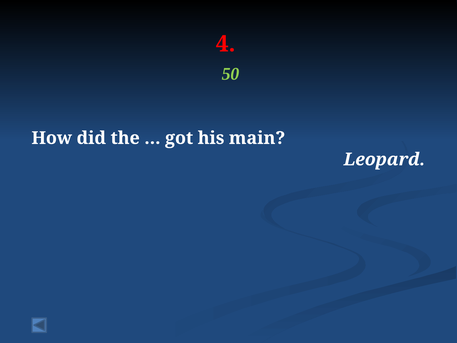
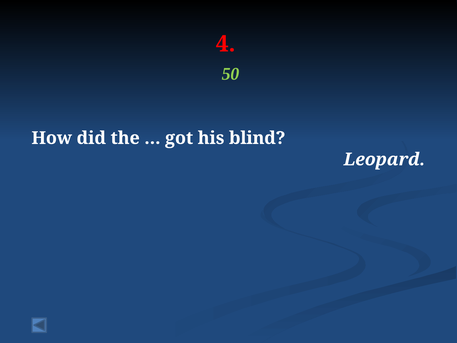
main: main -> blind
